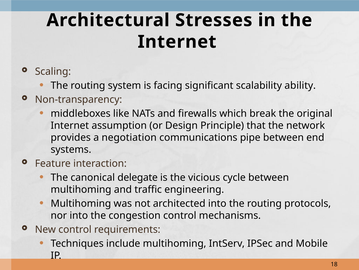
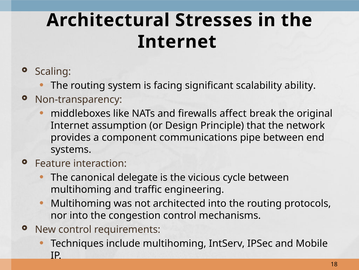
which: which -> affect
negotiation: negotiation -> component
